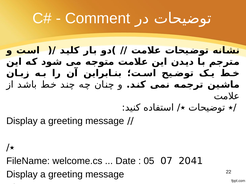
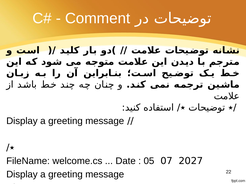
2041: 2041 -> 2027
